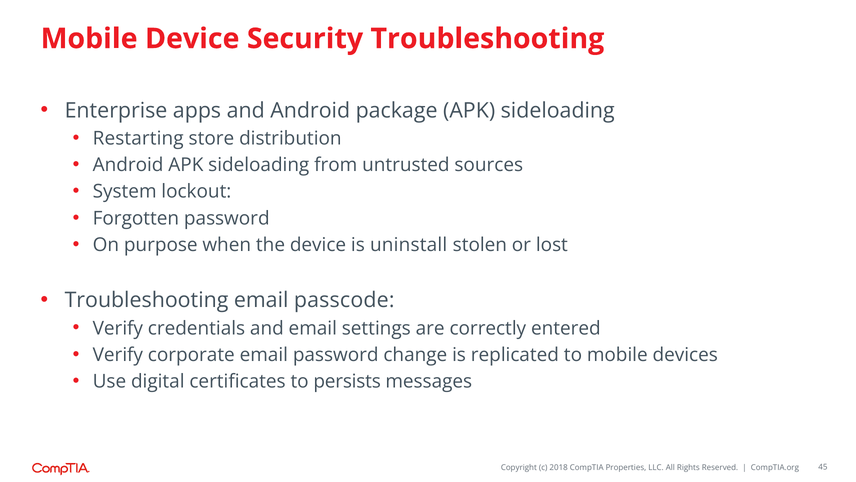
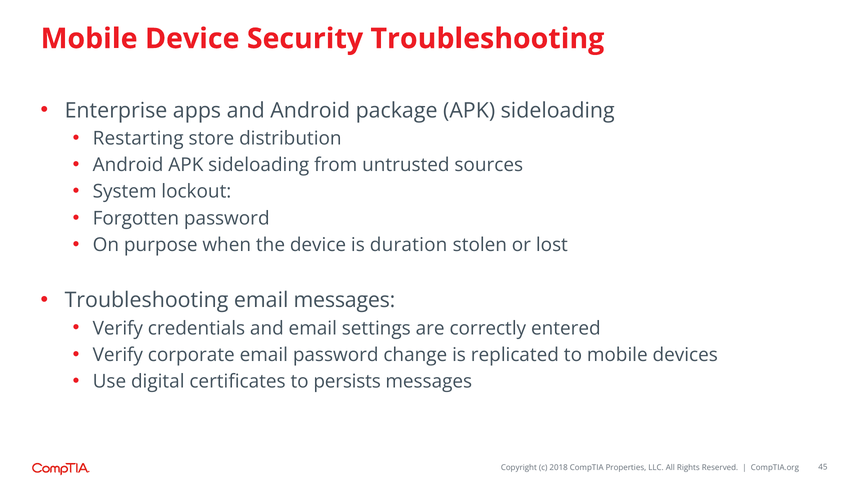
uninstall: uninstall -> duration
email passcode: passcode -> messages
